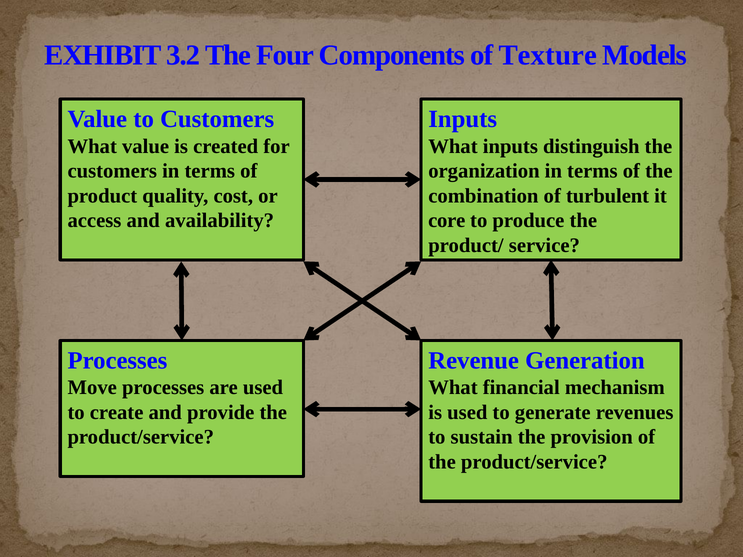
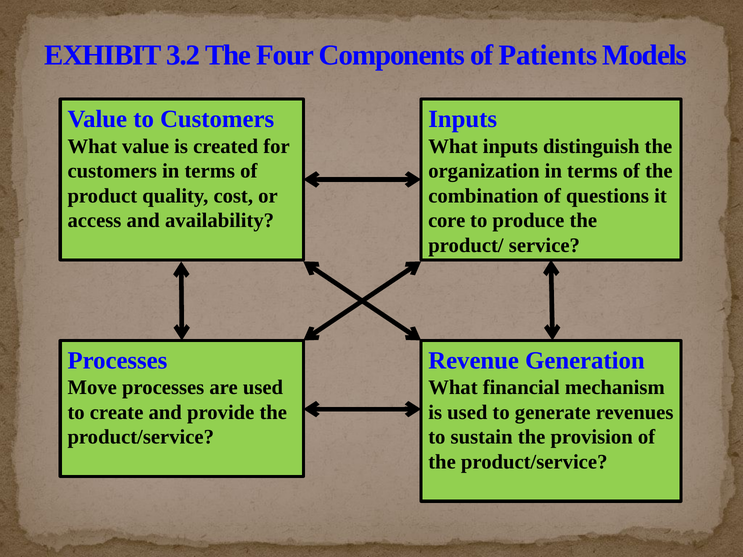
Texture: Texture -> Patients
turbulent: turbulent -> questions
